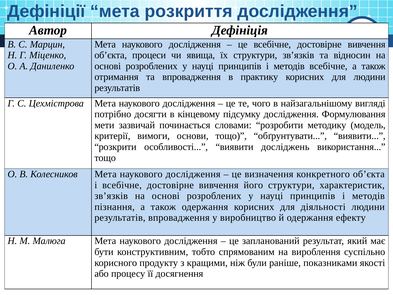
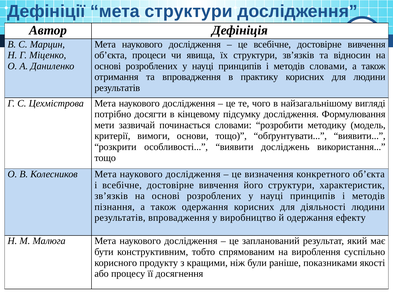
мета розкриття: розкриття -> структури
методів всебічне: всебічне -> словами
